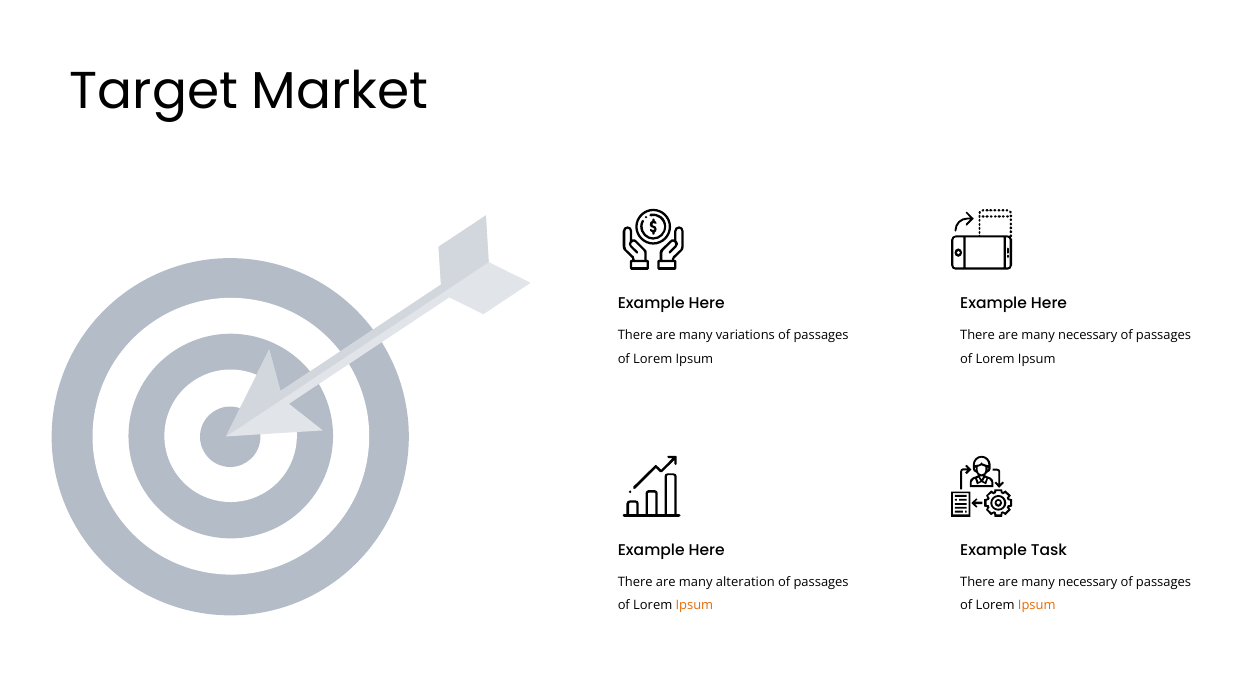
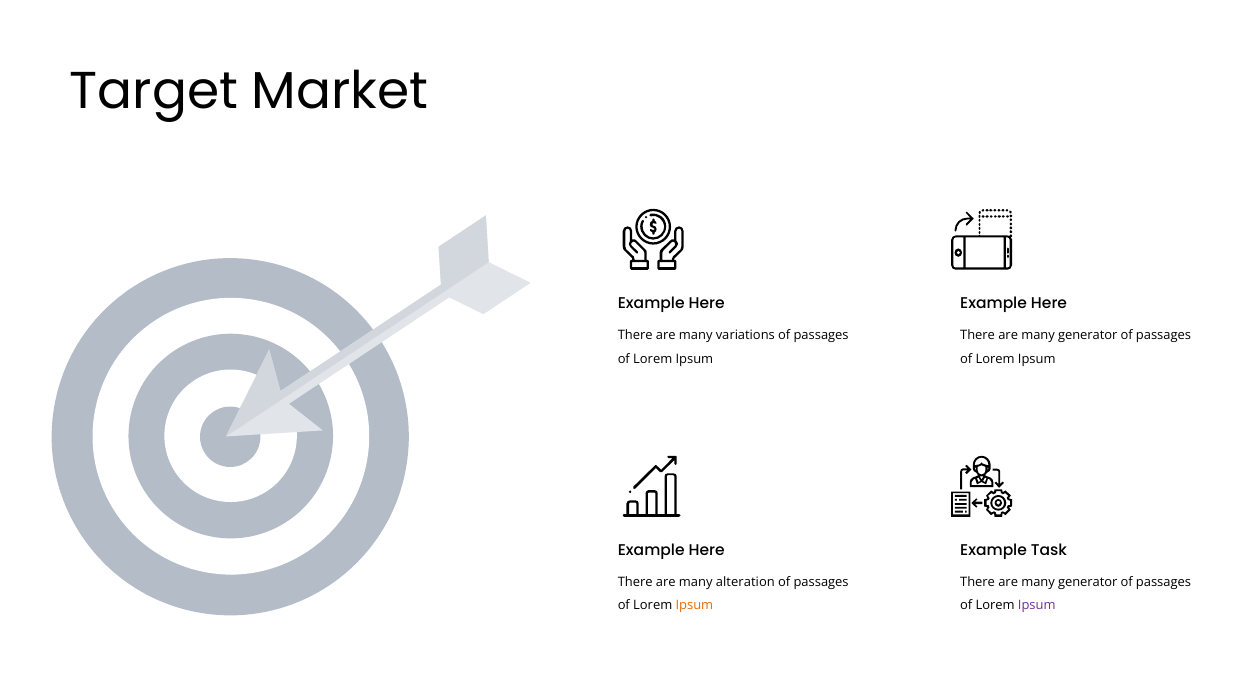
necessary at (1088, 335): necessary -> generator
necessary at (1088, 582): necessary -> generator
Ipsum at (1037, 605) colour: orange -> purple
